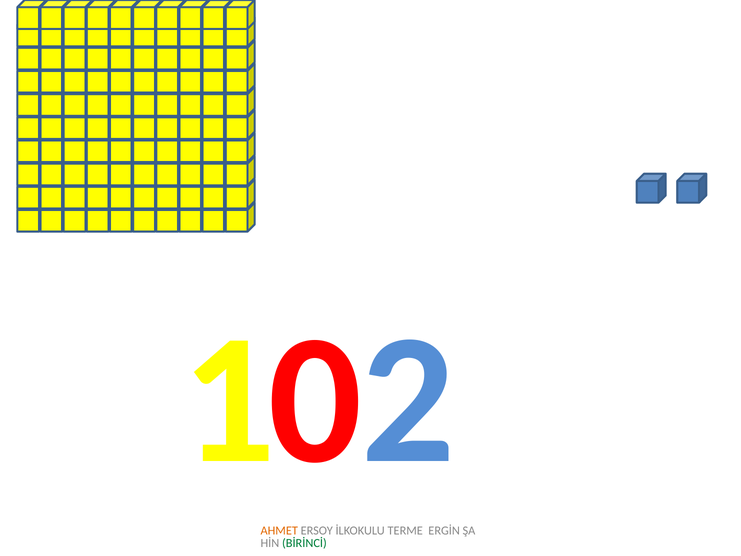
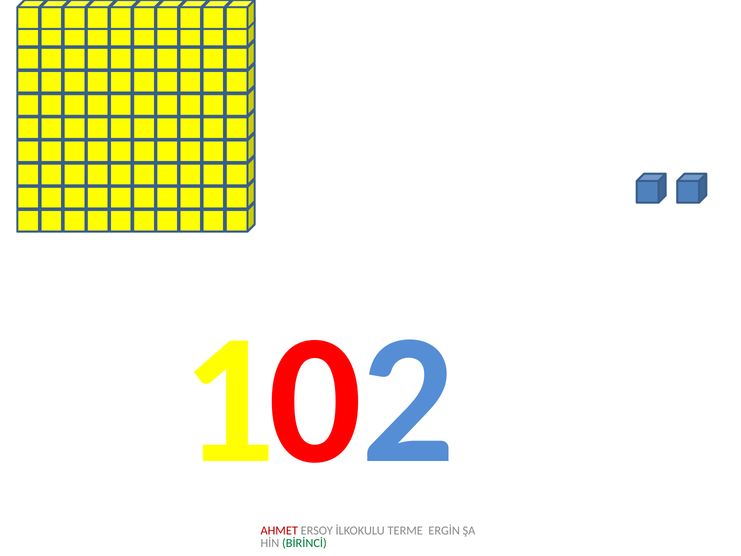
AHMET colour: orange -> red
